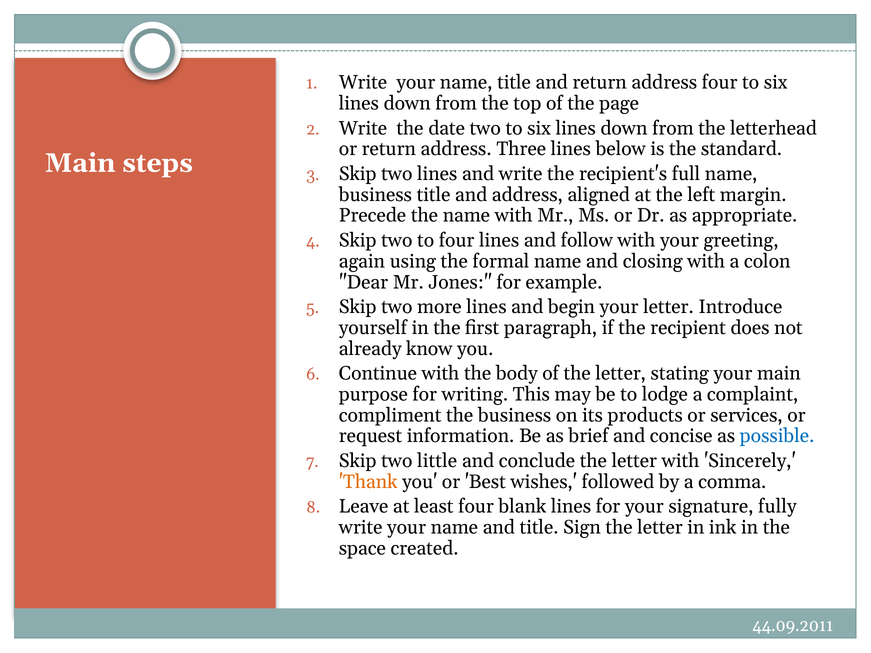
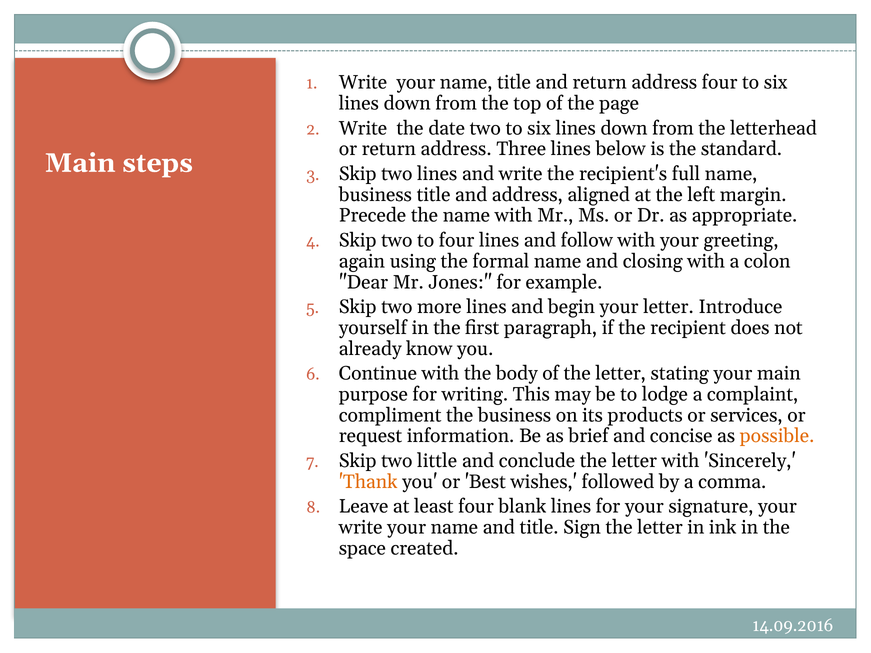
possible colour: blue -> orange
signature fully: fully -> your
44.09.2011: 44.09.2011 -> 14.09.2016
